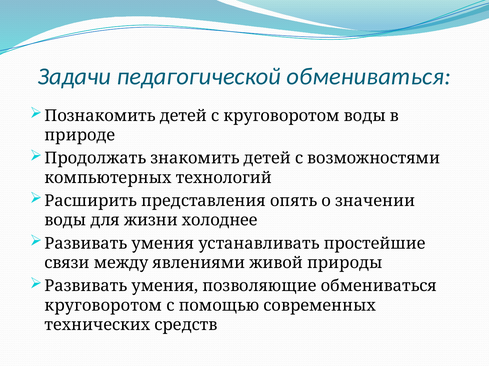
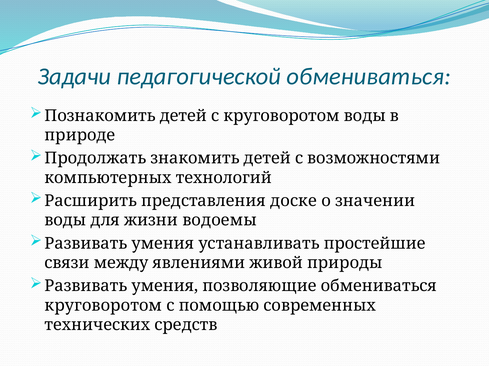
опять: опять -> доске
холоднее: холоднее -> водоемы
